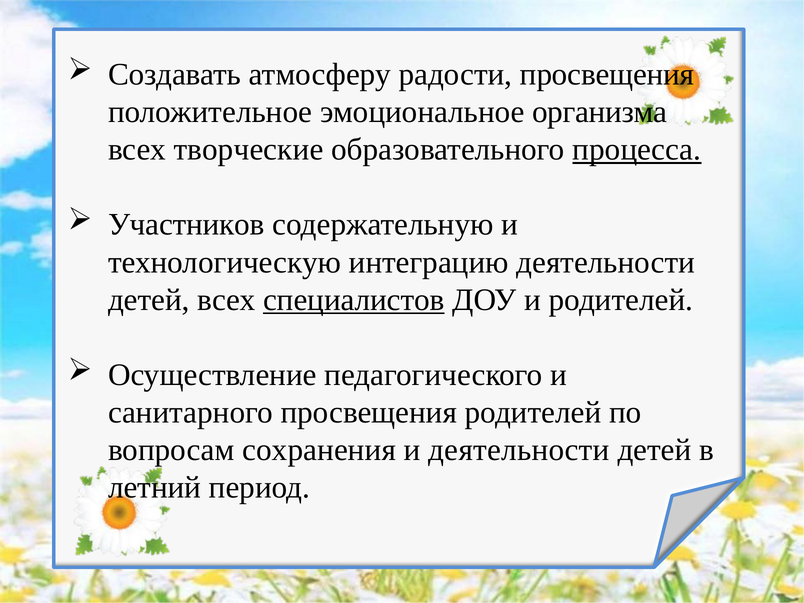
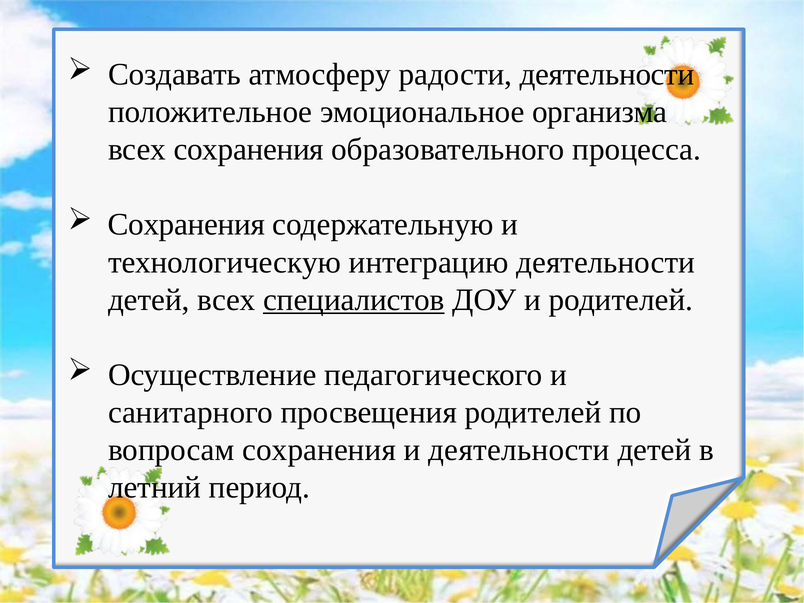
радости просвещения: просвещения -> деятельности
всех творческие: творческие -> сохранения
процесса underline: present -> none
Участников at (186, 225): Участников -> Сохранения
